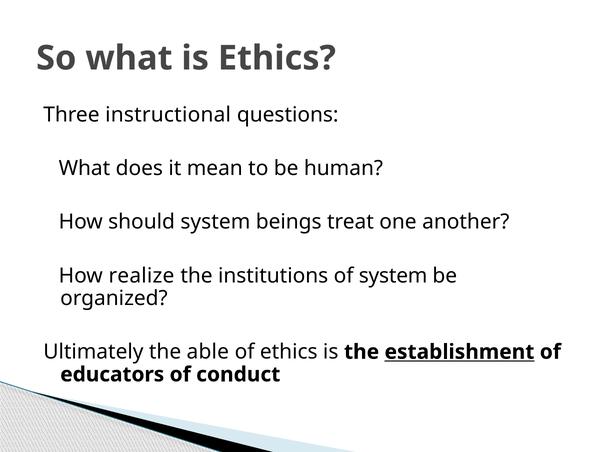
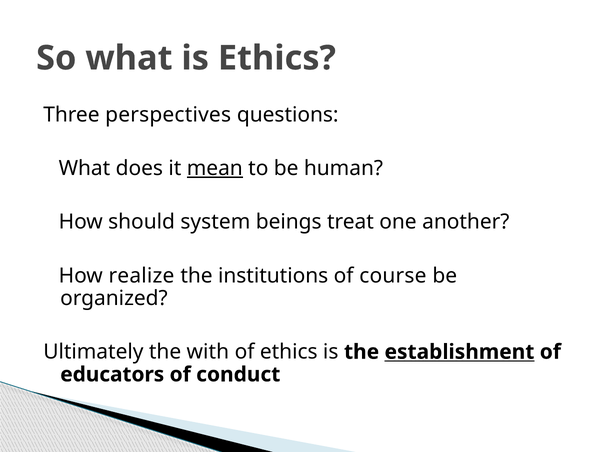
instructional: instructional -> perspectives
mean underline: none -> present
of system: system -> course
able: able -> with
